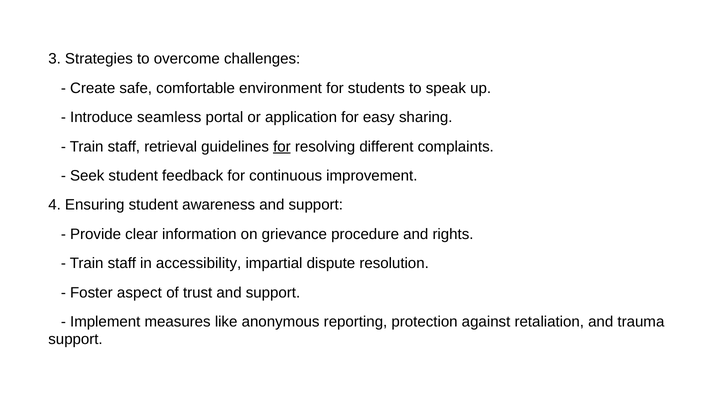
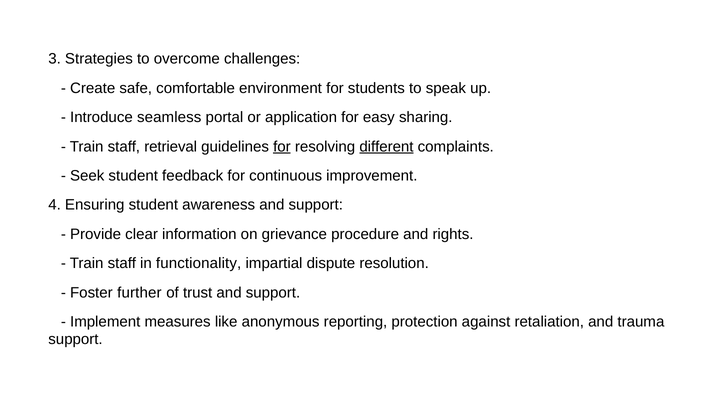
different underline: none -> present
accessibility: accessibility -> functionality
aspect: aspect -> further
